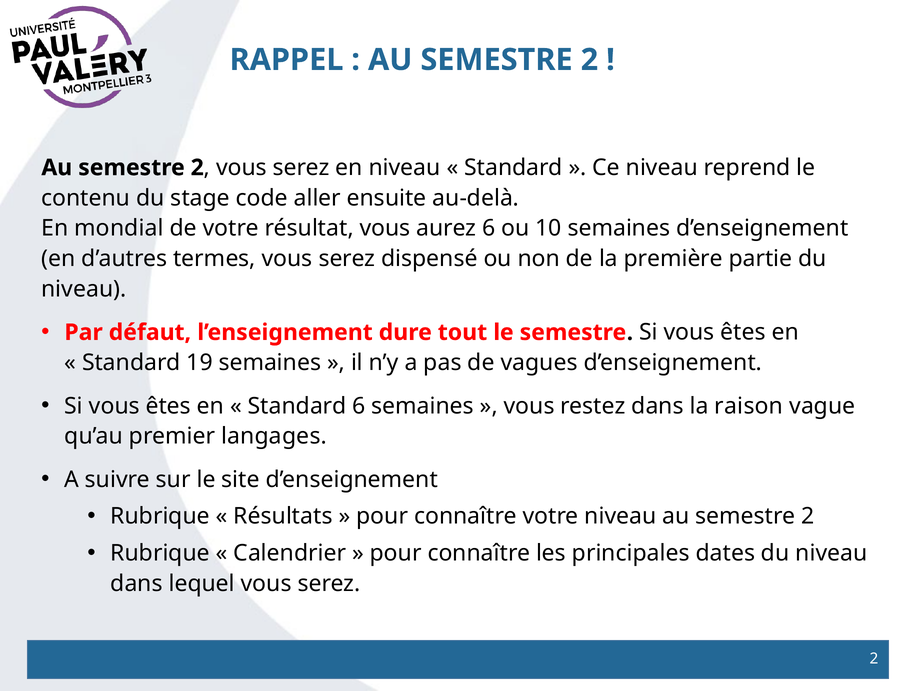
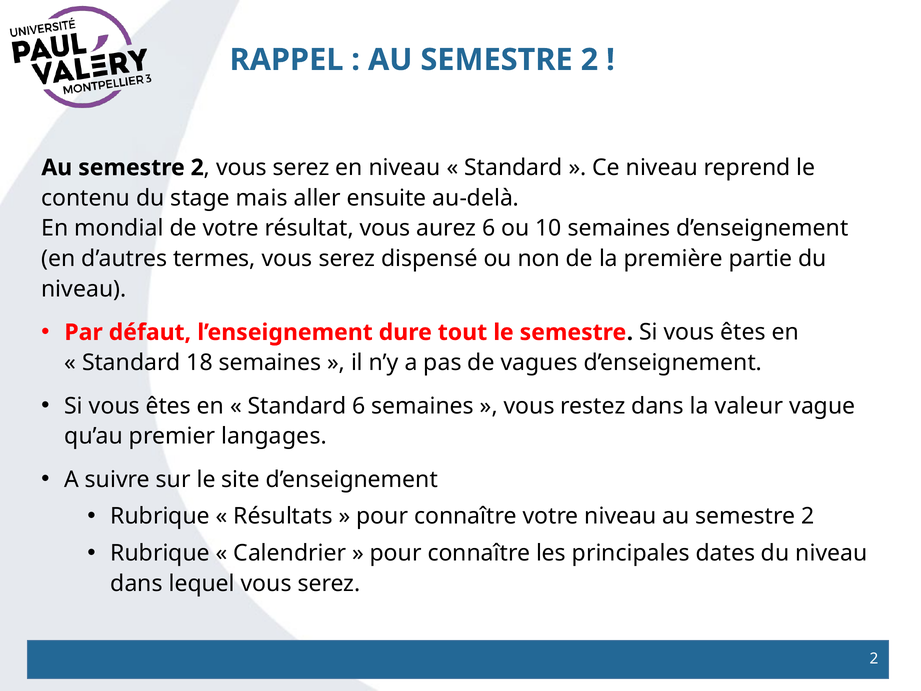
code: code -> mais
19: 19 -> 18
raison: raison -> valeur
